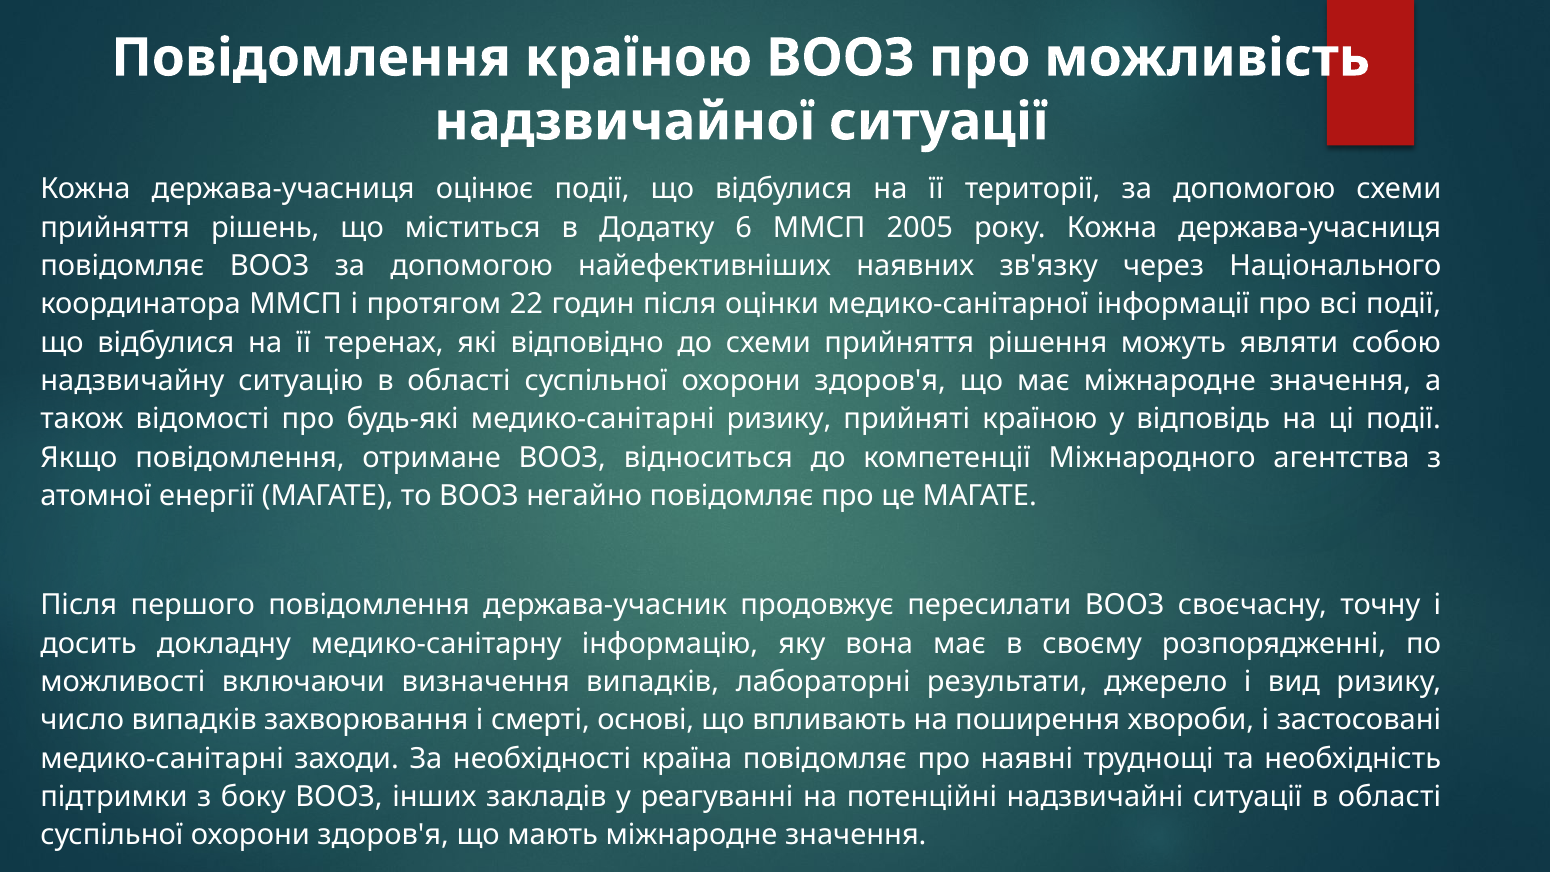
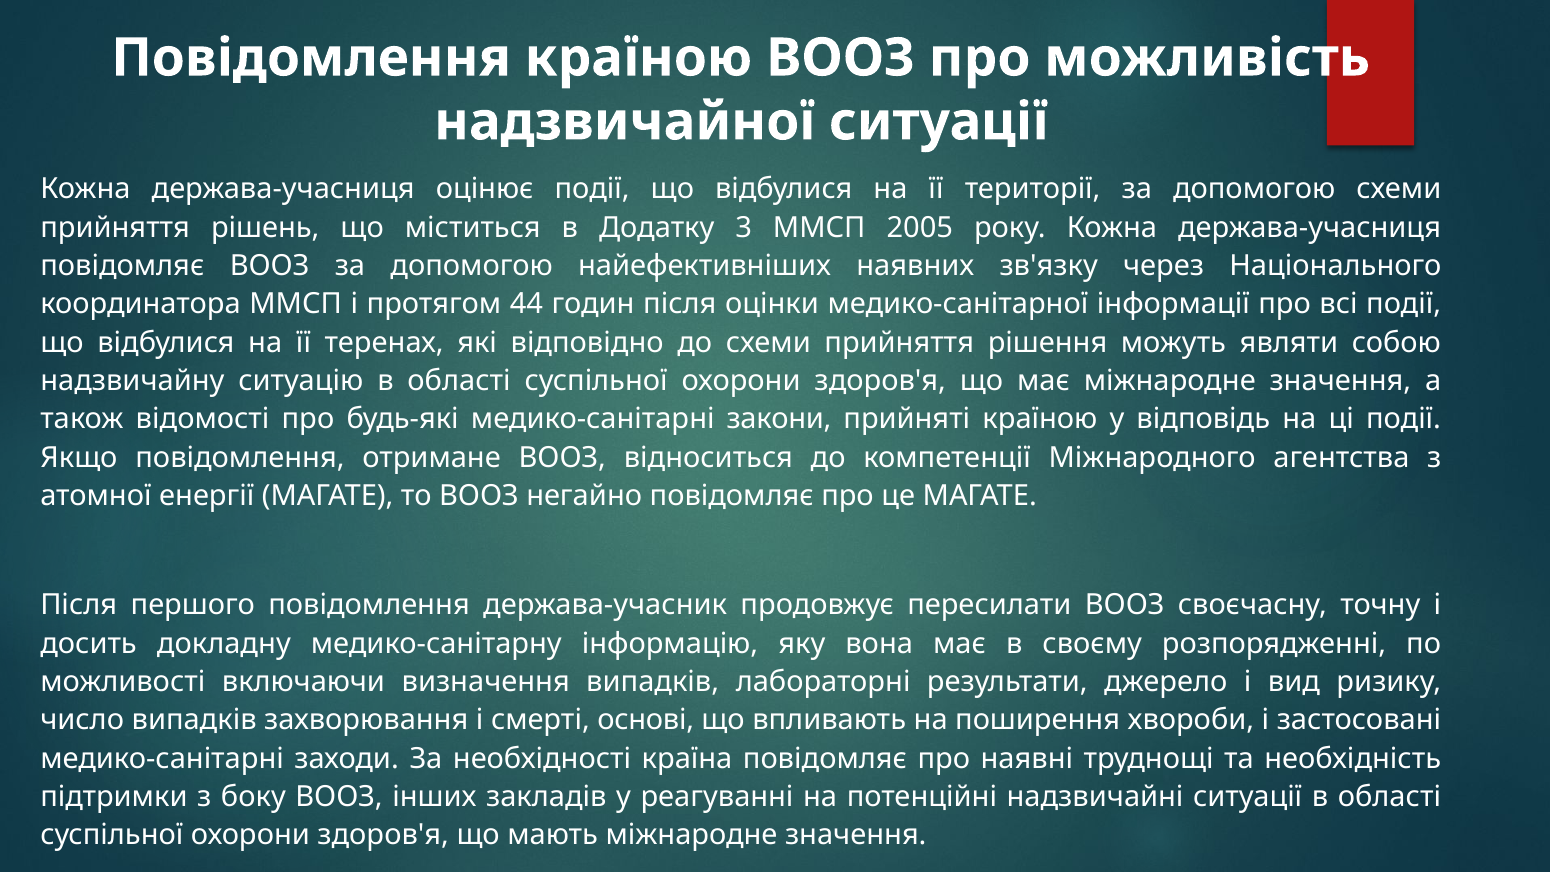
6: 6 -> 3
22: 22 -> 44
медико-санітарні ризику: ризику -> закони
